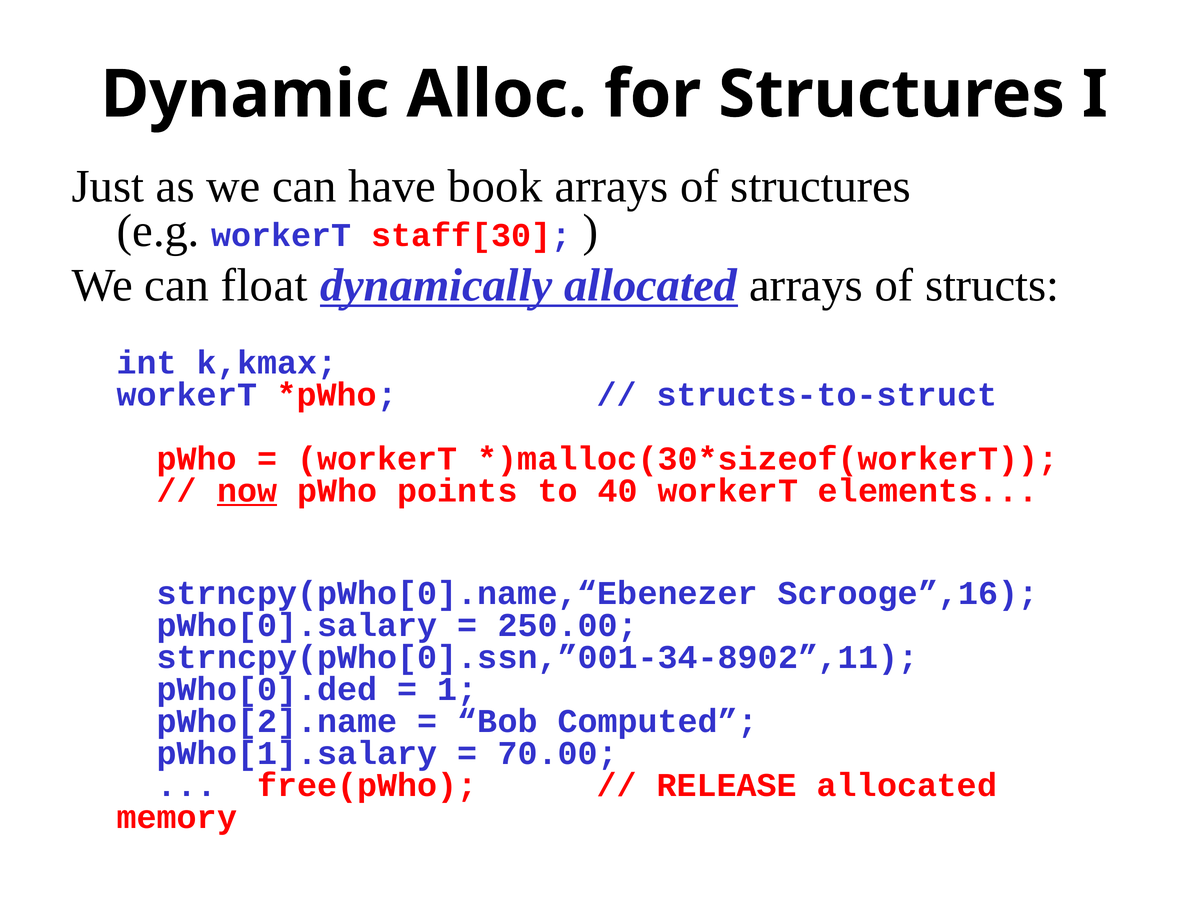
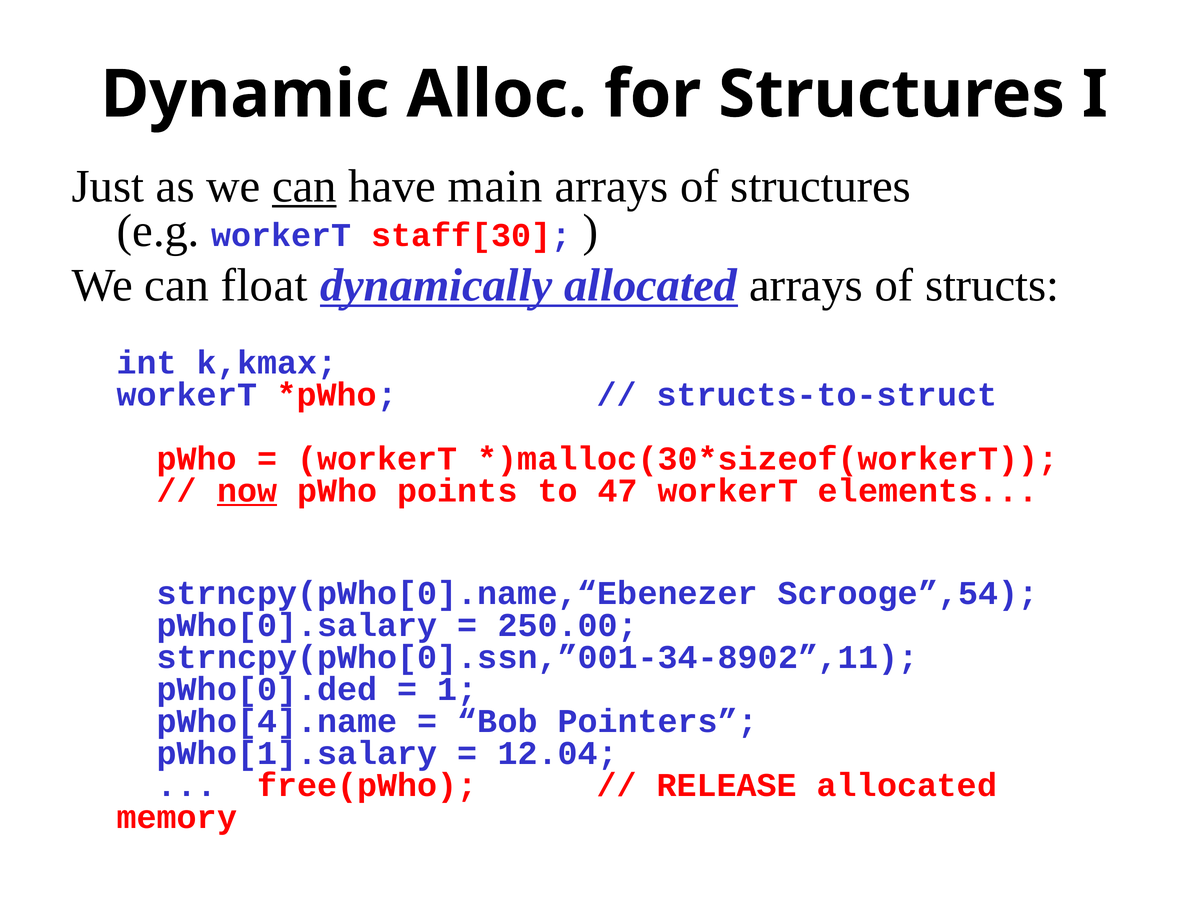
can at (304, 186) underline: none -> present
book: book -> main
40: 40 -> 47
Scrooge”,16: Scrooge”,16 -> Scrooge”,54
pWho[2].name: pWho[2].name -> pWho[4].name
Computed: Computed -> Pointers
70.00: 70.00 -> 12.04
